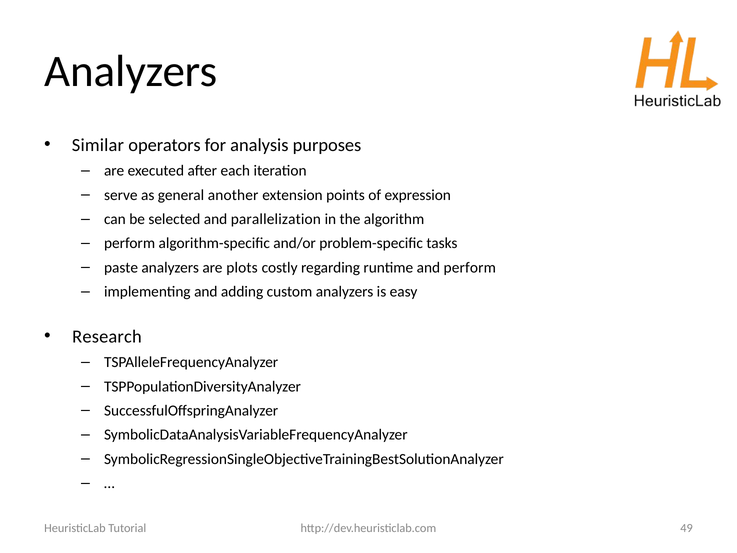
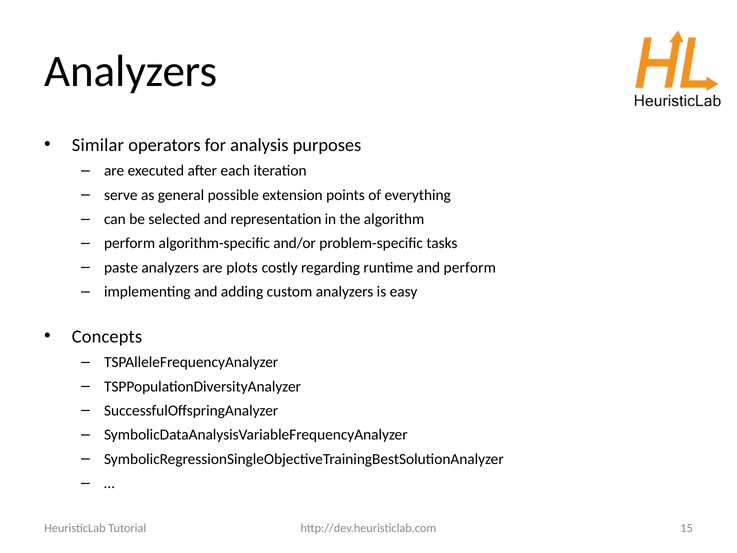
another: another -> possible
expression: expression -> everything
parallelization: parallelization -> representation
Research: Research -> Concepts
49: 49 -> 15
